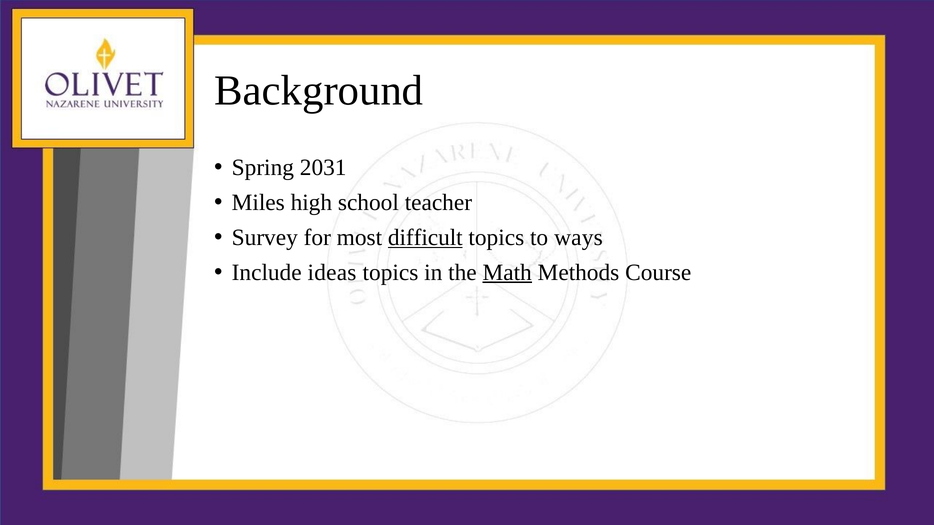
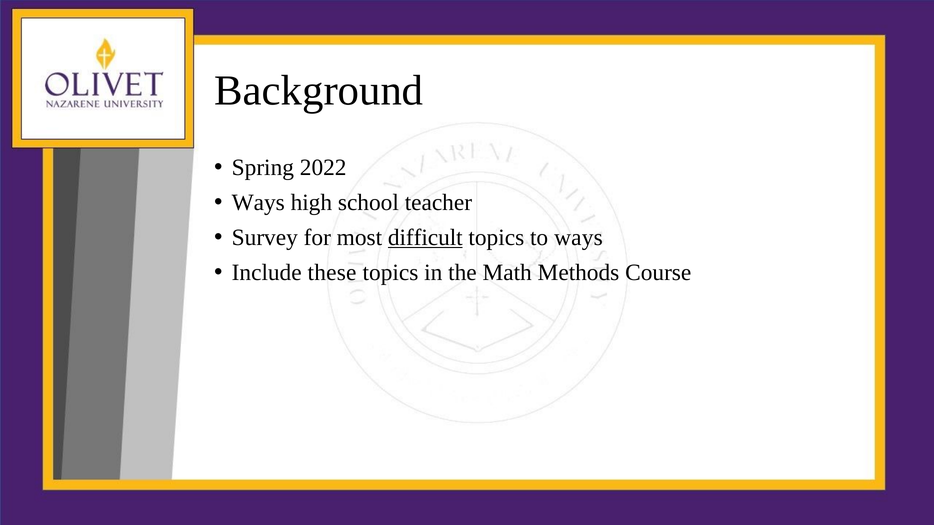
2031: 2031 -> 2022
Miles at (258, 203): Miles -> Ways
ideas: ideas -> these
Math underline: present -> none
